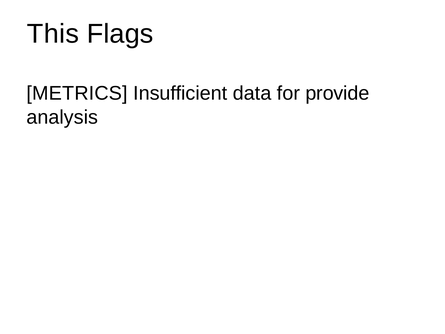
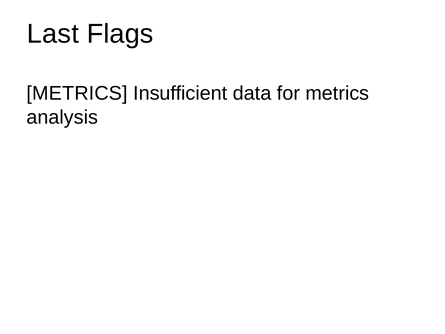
This: This -> Last
for provide: provide -> metrics
